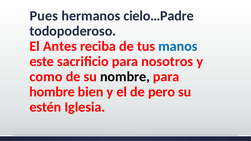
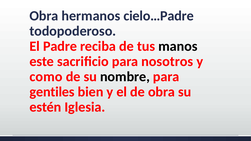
Pues at (44, 16): Pues -> Obra
Antes: Antes -> Padre
manos colour: blue -> black
hombre: hombre -> gentiles
de pero: pero -> obra
